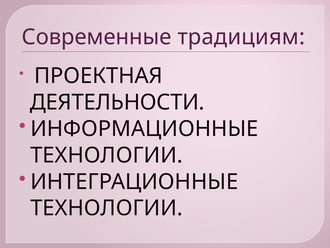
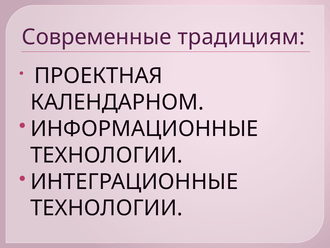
ДЕЯТЕЛЬНОСТИ: ДЕЯТЕЛЬНОСТИ -> КАЛЕНДАРНОМ
